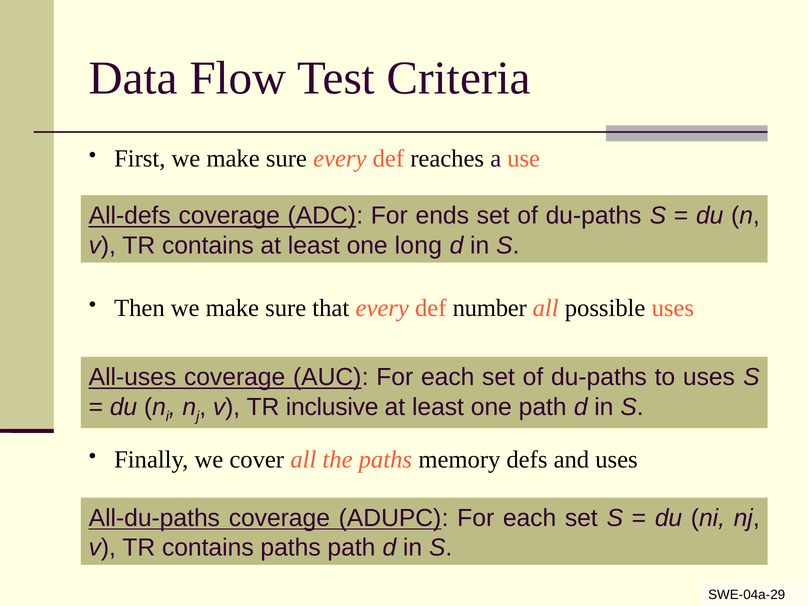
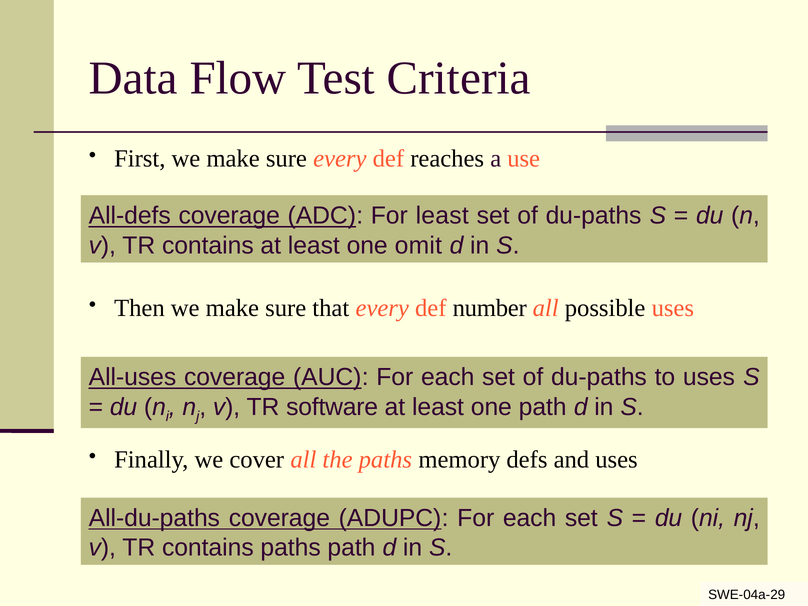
For ends: ends -> least
long: long -> omit
inclusive: inclusive -> software
